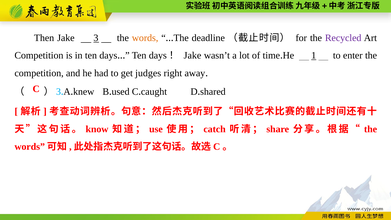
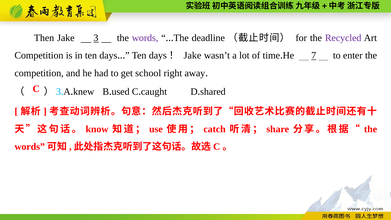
words colour: orange -> purple
1: 1 -> 7
judges: judges -> school
